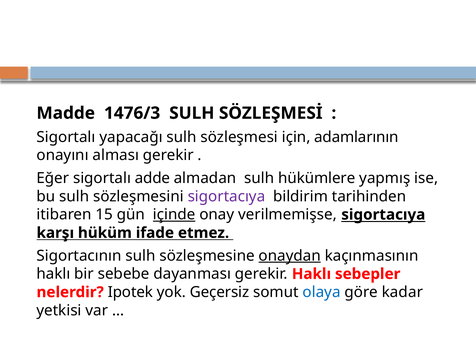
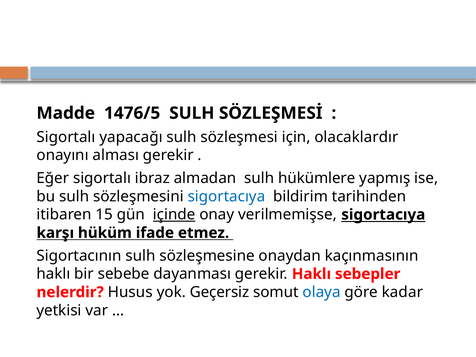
1476/3: 1476/3 -> 1476/5
adamlarının: adamlarının -> olacaklardır
adde: adde -> ibraz
sigortacıya at (226, 196) colour: purple -> blue
onaydan underline: present -> none
Ipotek: Ipotek -> Husus
